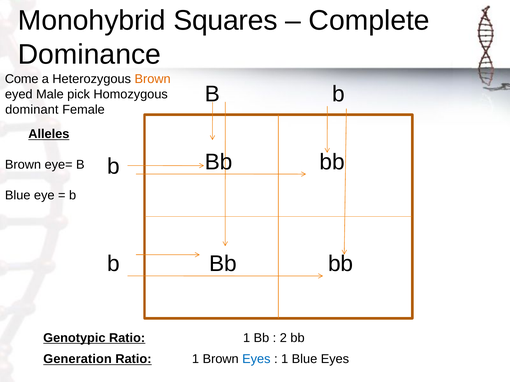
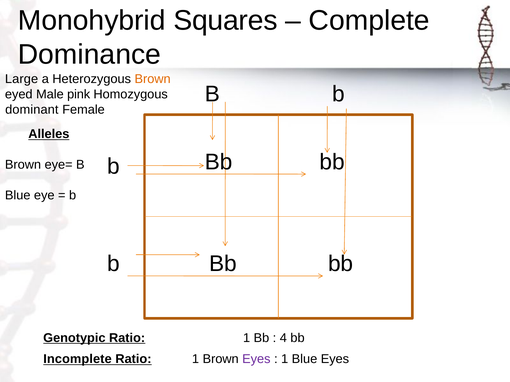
Come: Come -> Large
pick: pick -> pink
2: 2 -> 4
Generation: Generation -> Incomplete
Eyes at (256, 360) colour: blue -> purple
